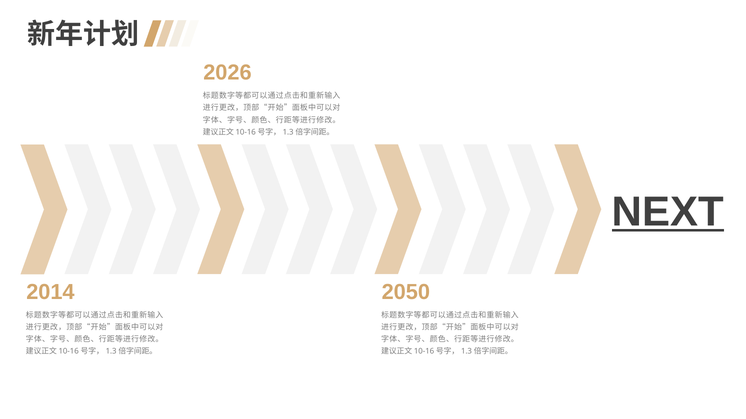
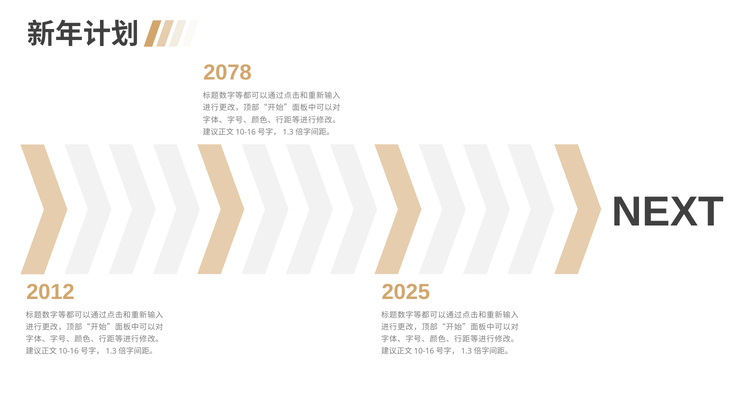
2026: 2026 -> 2078
NEXT underline: present -> none
2014: 2014 -> 2012
2050: 2050 -> 2025
